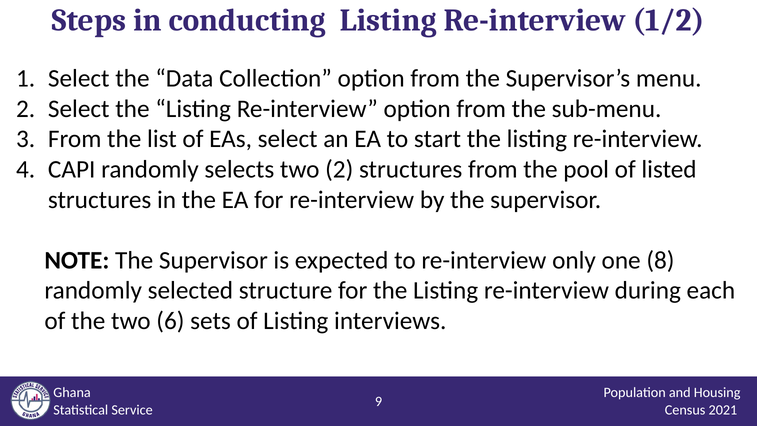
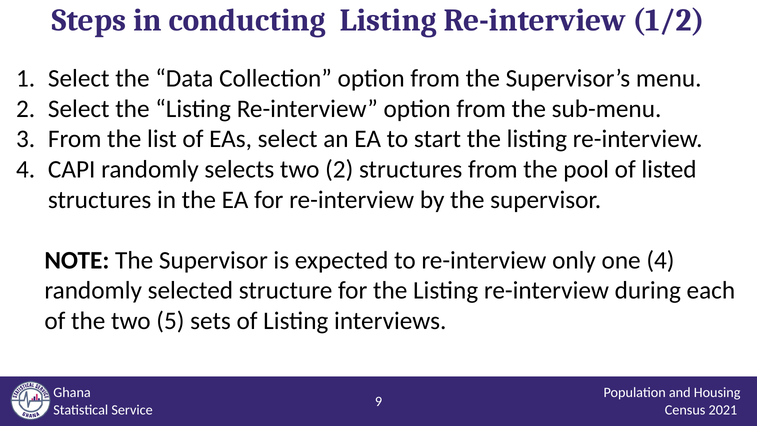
one 8: 8 -> 4
6: 6 -> 5
